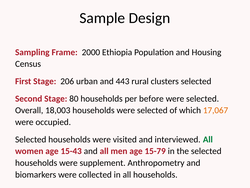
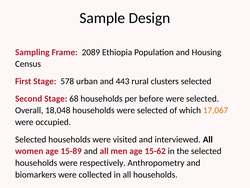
2000: 2000 -> 2089
206: 206 -> 578
80: 80 -> 68
18,003: 18,003 -> 18,048
All at (208, 139) colour: green -> black
15-43: 15-43 -> 15-89
15-79: 15-79 -> 15-62
supplement: supplement -> respectively
